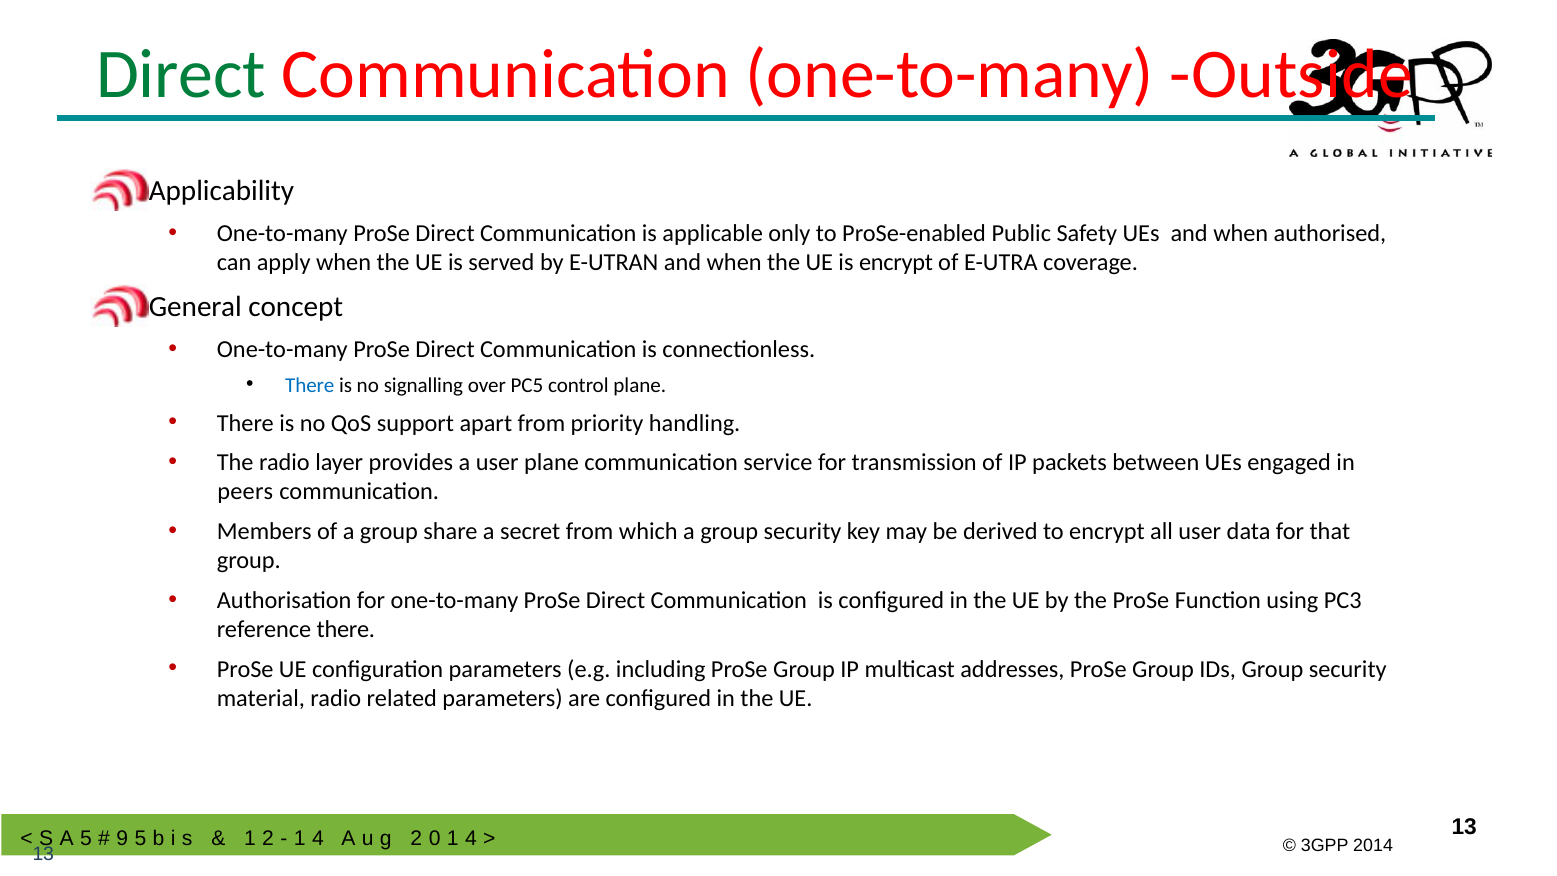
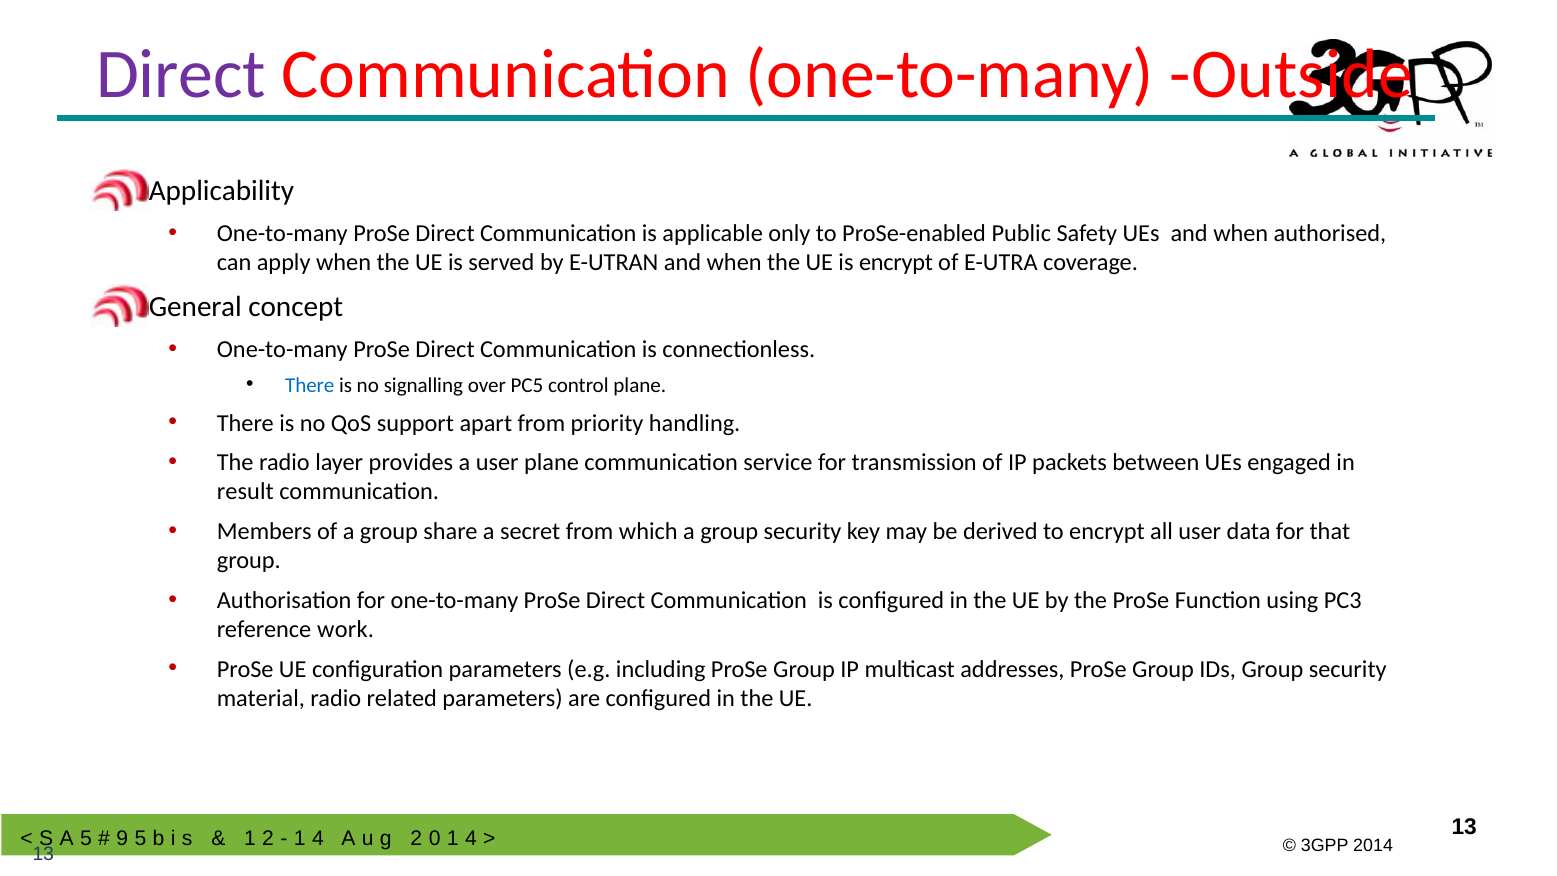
Direct at (181, 74) colour: green -> purple
peers: peers -> result
reference there: there -> work
